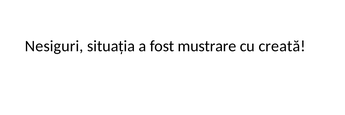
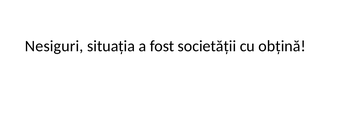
mustrare: mustrare -> societății
creată: creată -> obțină
